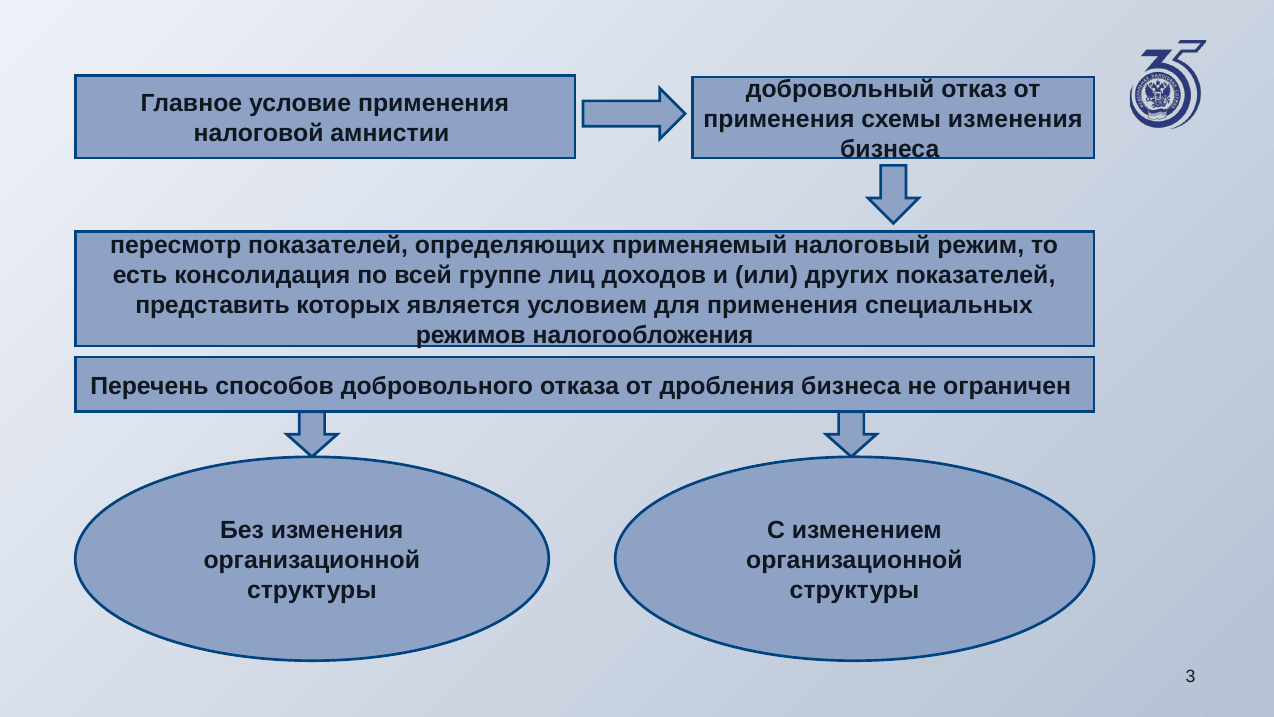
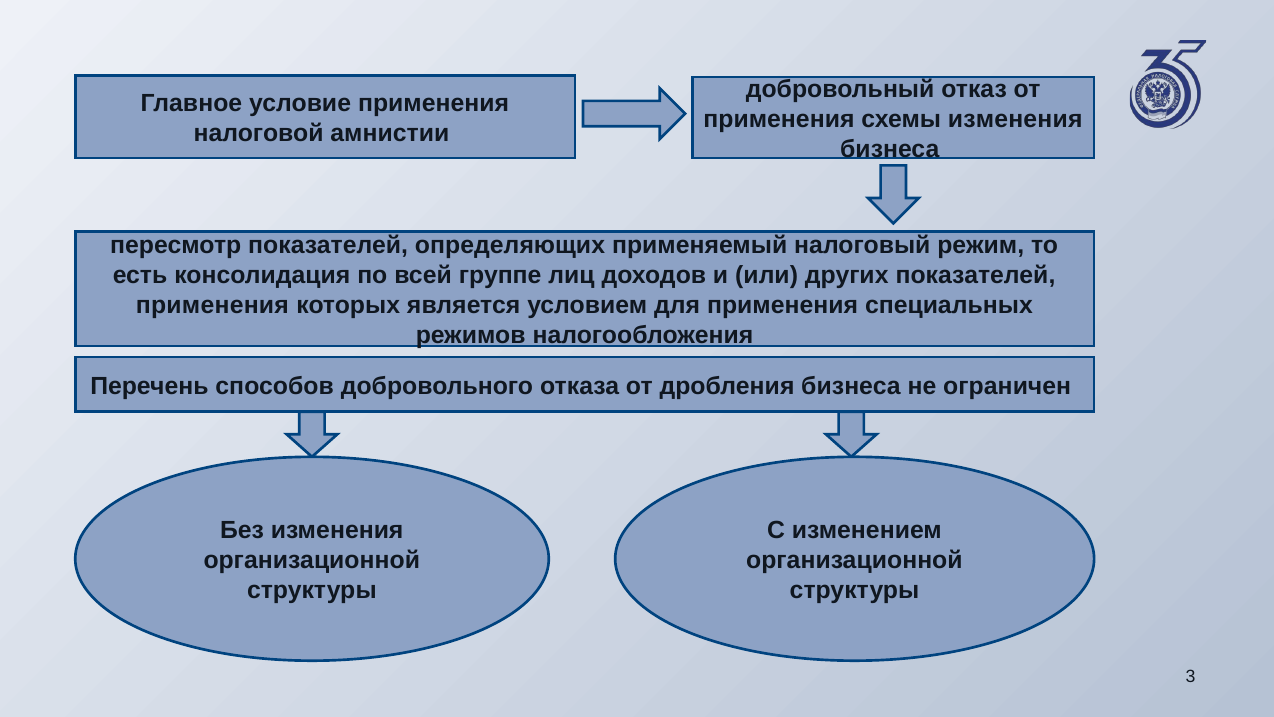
представить at (213, 305): представить -> применения
